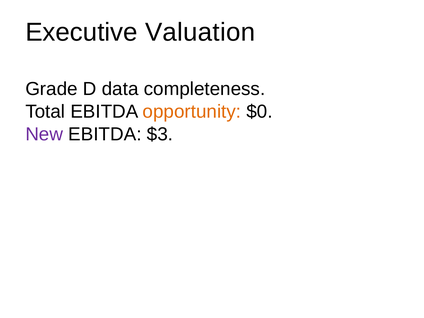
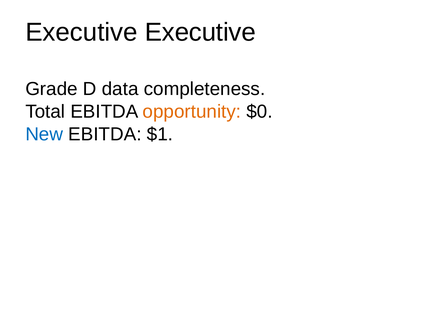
Executive Valuation: Valuation -> Executive
New colour: purple -> blue
$3: $3 -> $1
